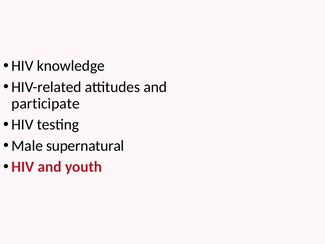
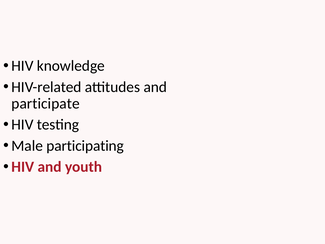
supernatural: supernatural -> participating
